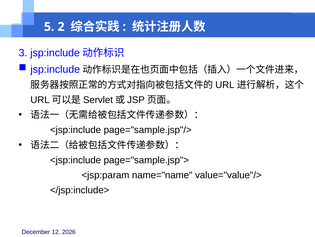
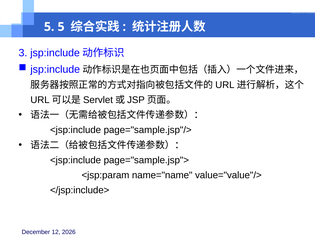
5 2: 2 -> 5
